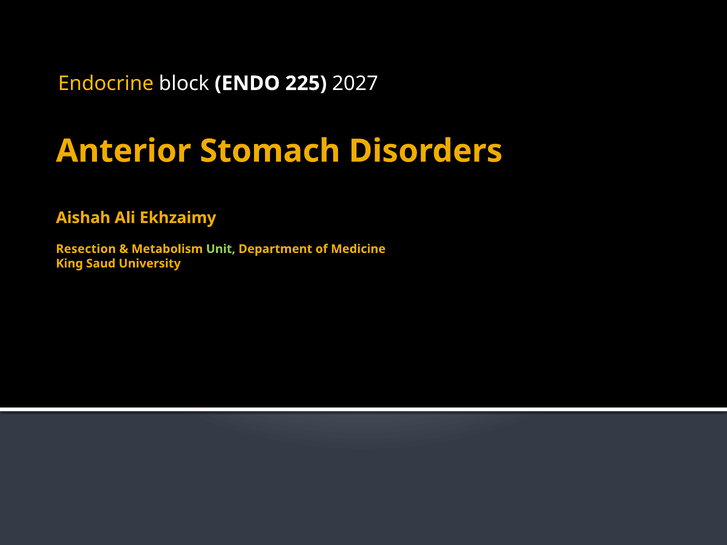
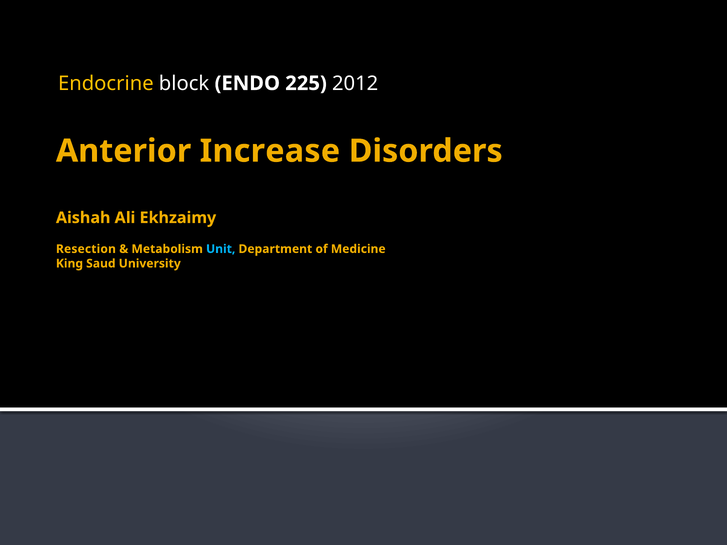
2027: 2027 -> 2012
Stomach: Stomach -> Increase
Unit colour: light green -> light blue
